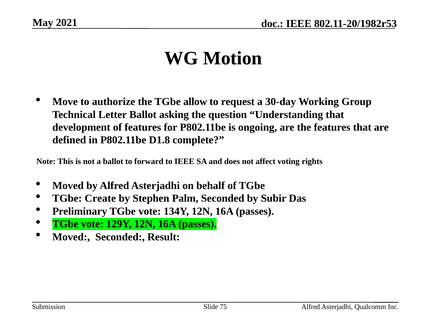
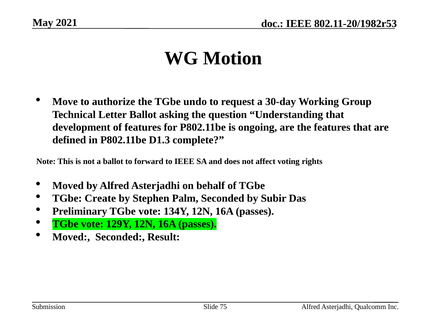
allow: allow -> undo
D1.8: D1.8 -> D1.3
